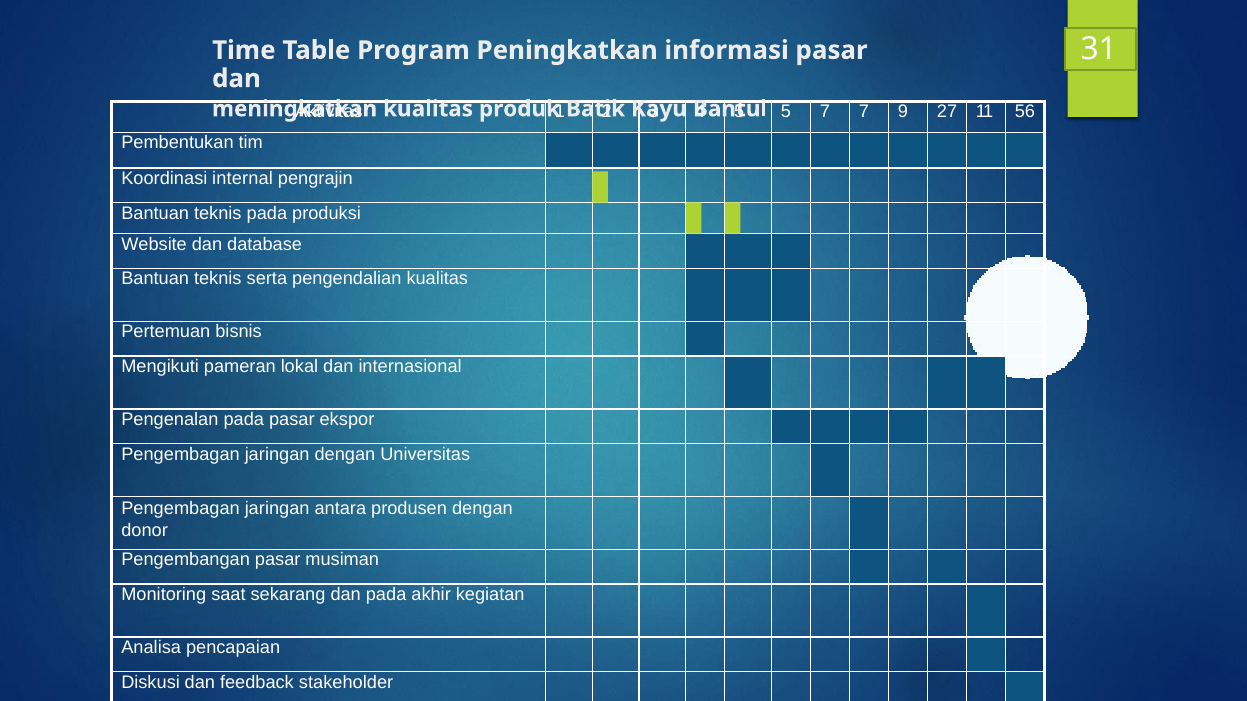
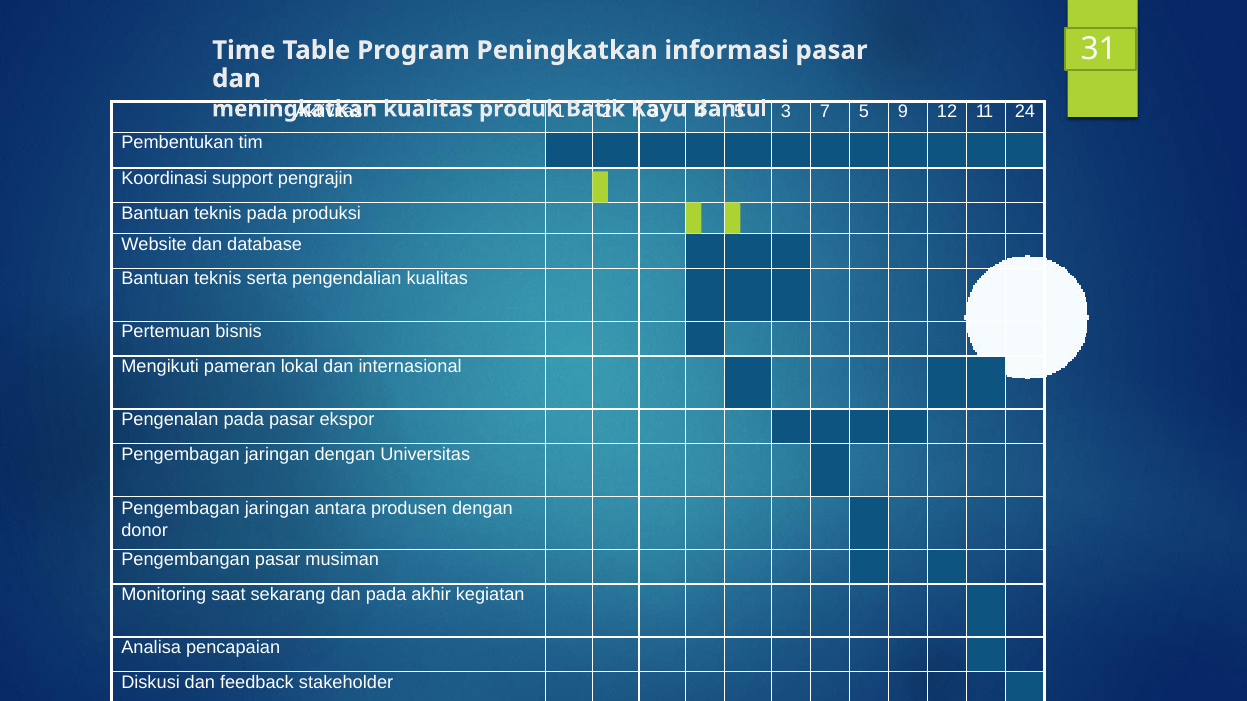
5 at (786, 112): 5 -> 3
7 7: 7 -> 5
27: 27 -> 12
56: 56 -> 24
internal: internal -> support
